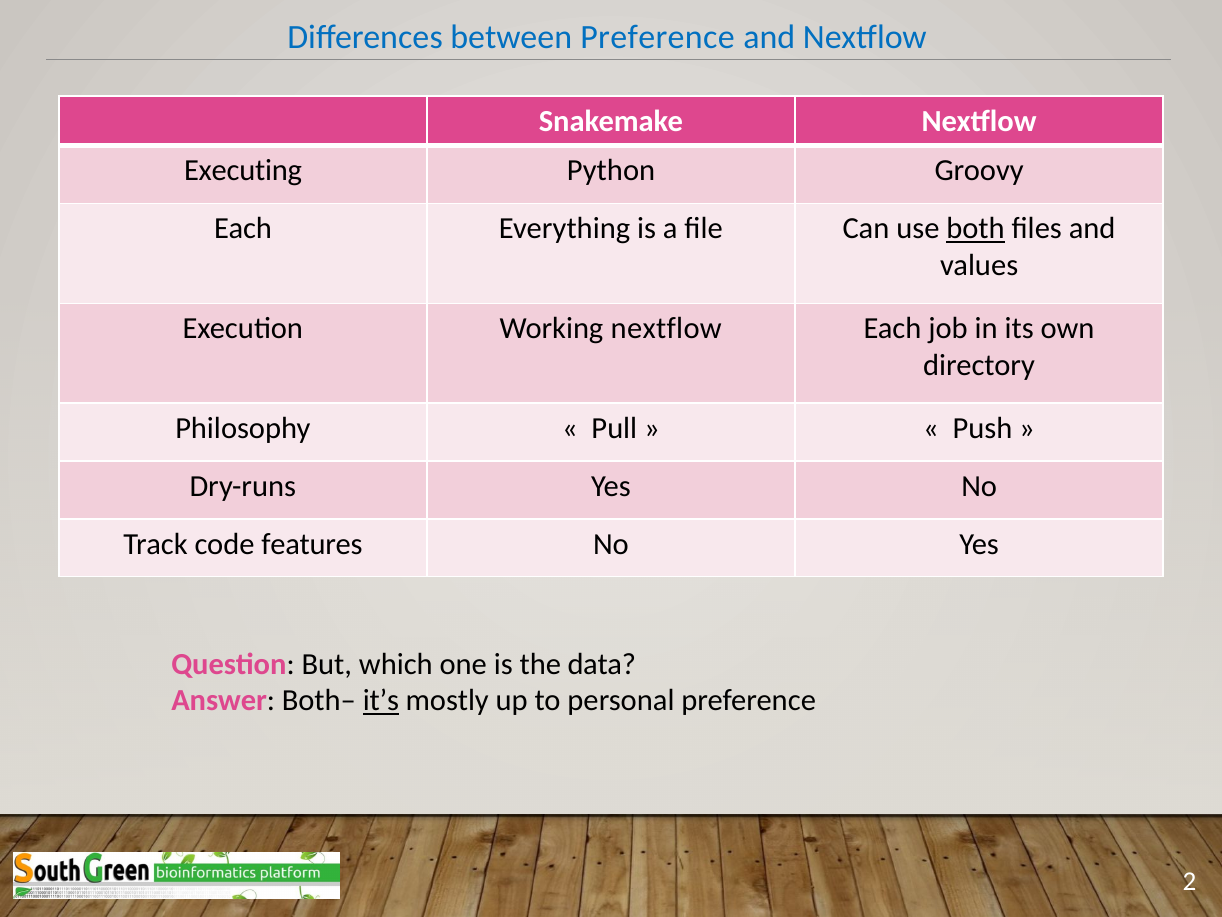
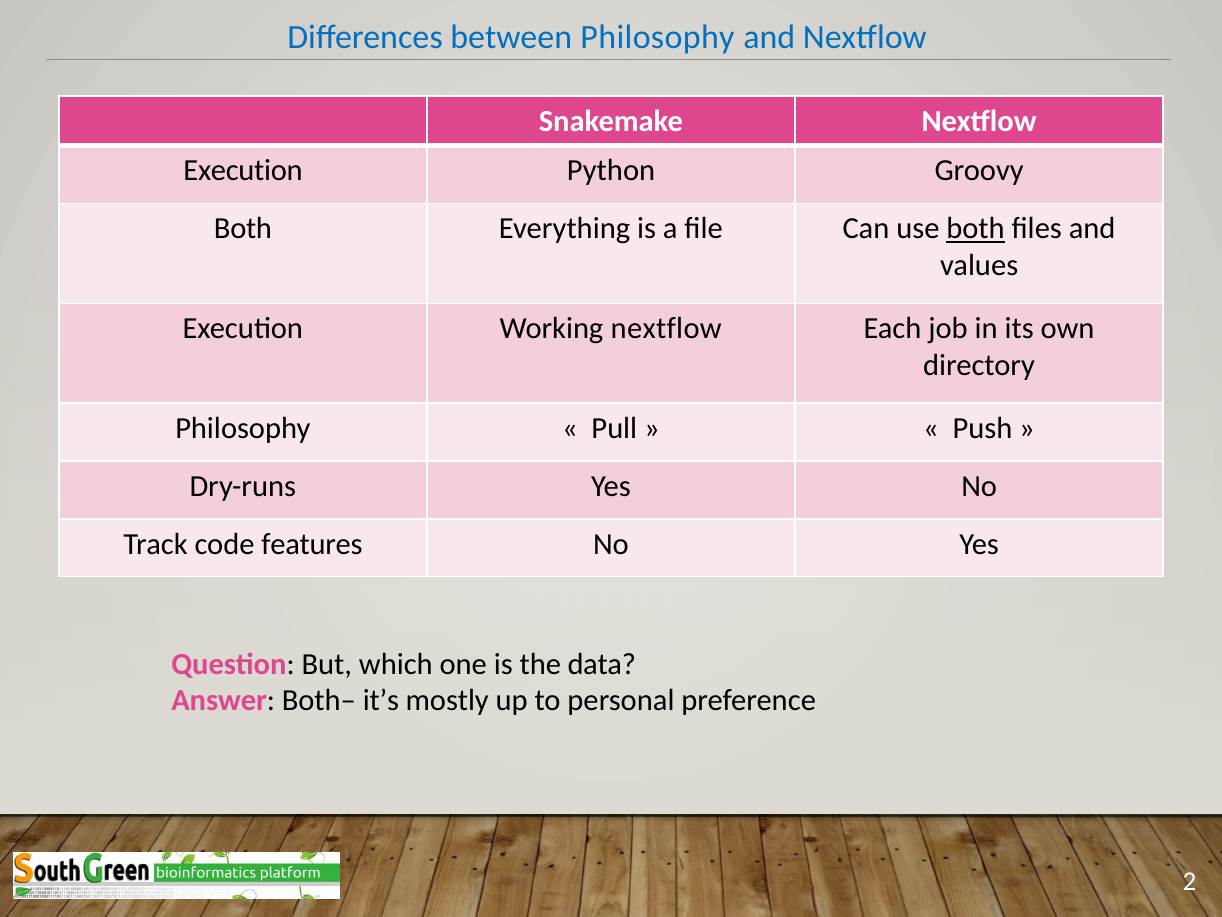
between Preference: Preference -> Philosophy
Executing at (243, 171): Executing -> Execution
Each at (243, 228): Each -> Both
it’s underline: present -> none
